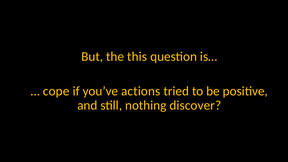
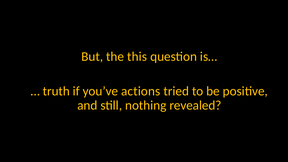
cope: cope -> truth
discover: discover -> revealed
